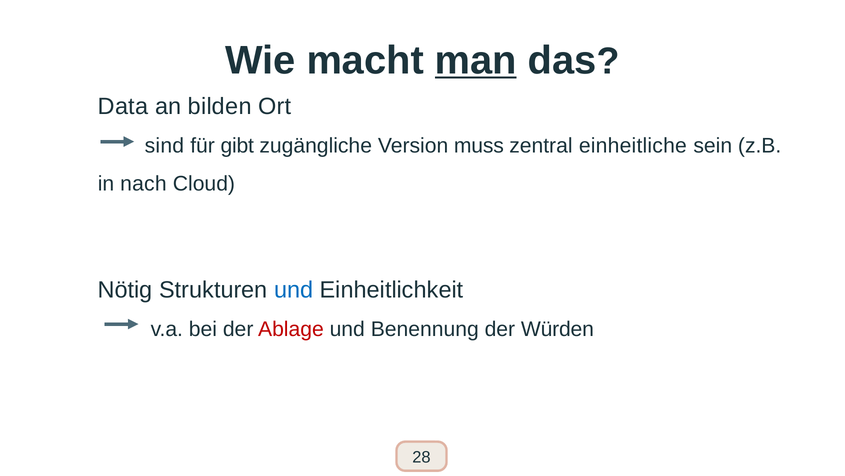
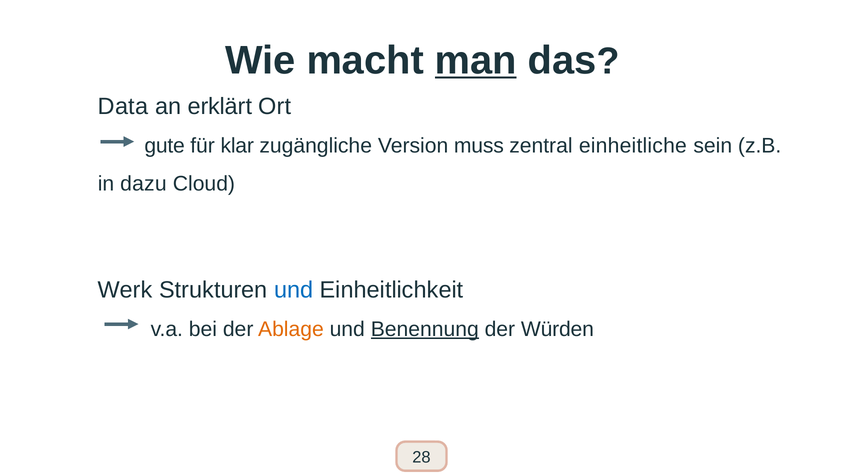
bilden: bilden -> erklärt
sind: sind -> gute
gibt: gibt -> klar
nach: nach -> dazu
Nötig: Nötig -> Werk
Ablage colour: red -> orange
Benennung underline: none -> present
